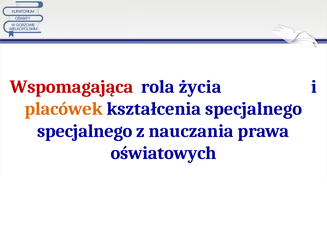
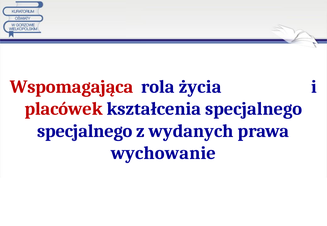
placówek colour: orange -> red
nauczania: nauczania -> wydanych
oświatowych: oświatowych -> wychowanie
